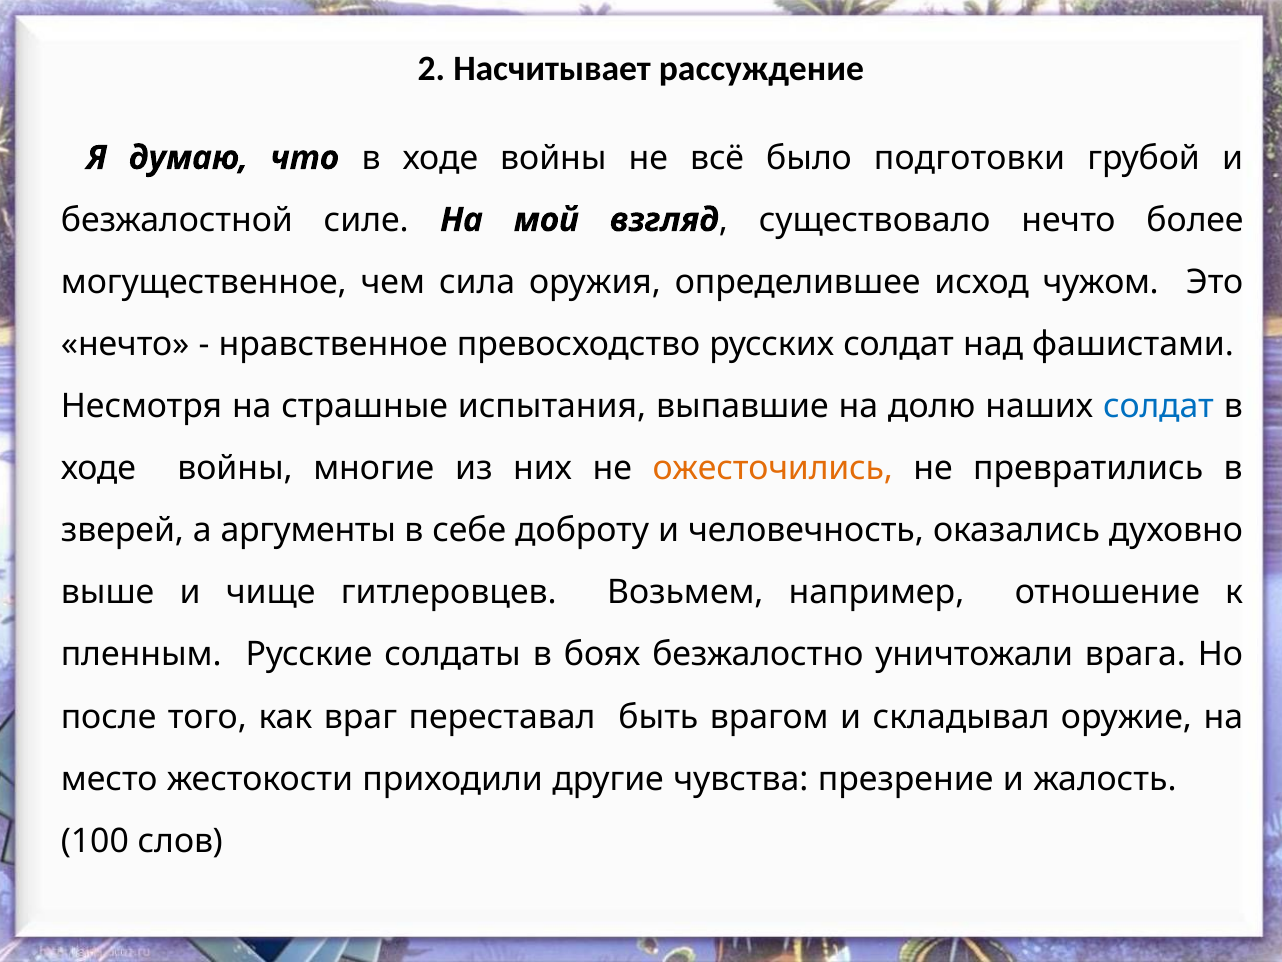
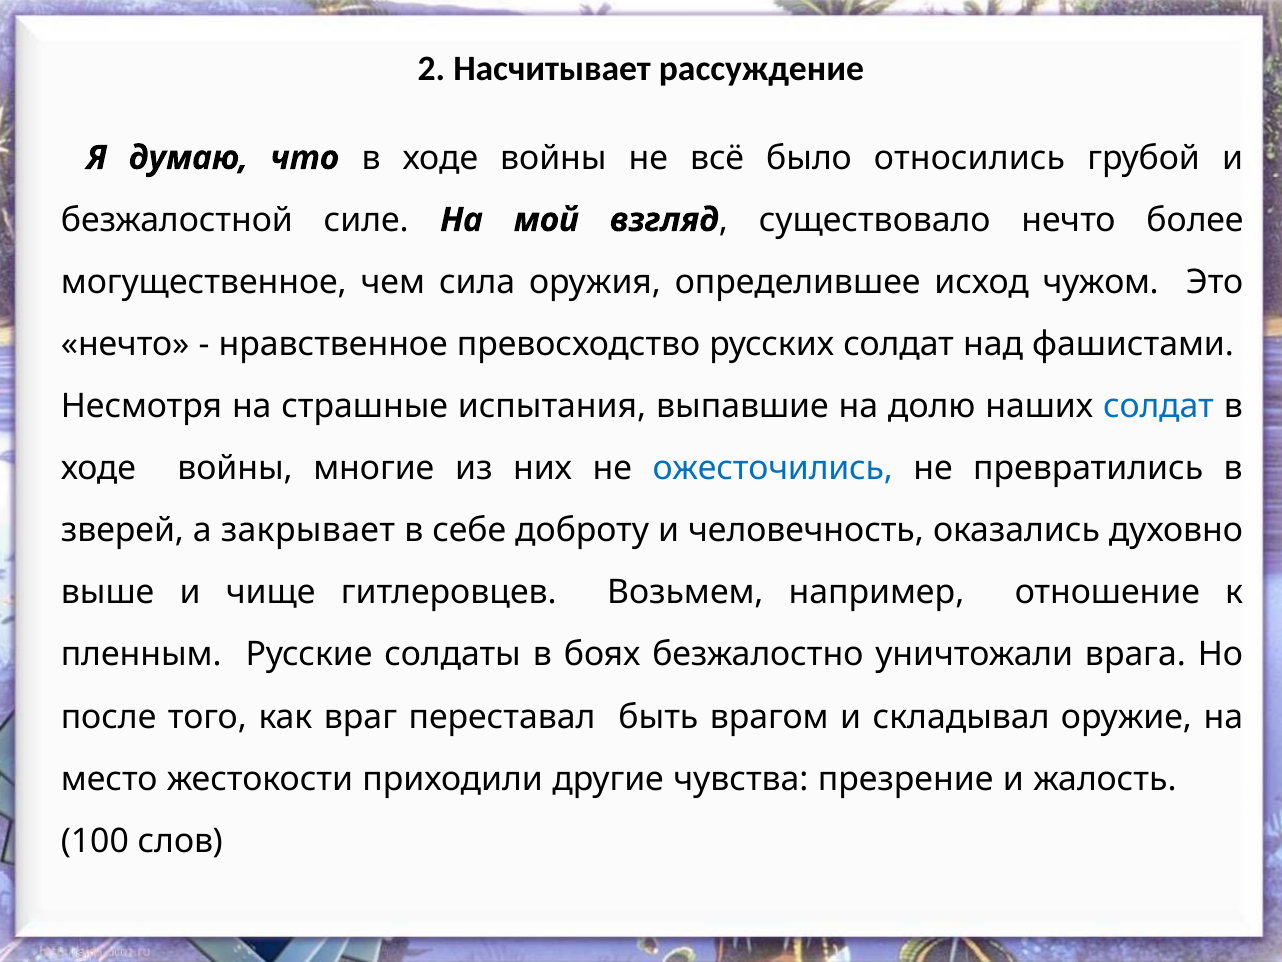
подготовки: подготовки -> относились
ожесточились colour: orange -> blue
аргументы: аргументы -> закрывает
